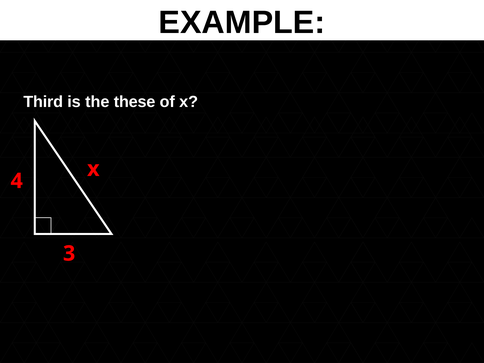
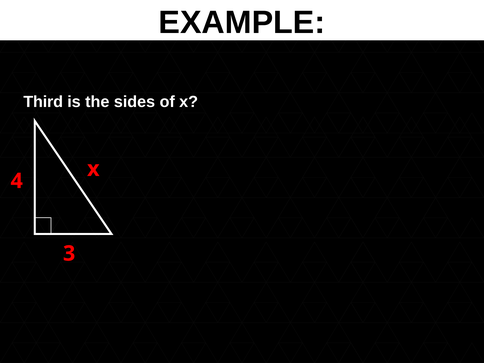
these: these -> sides
